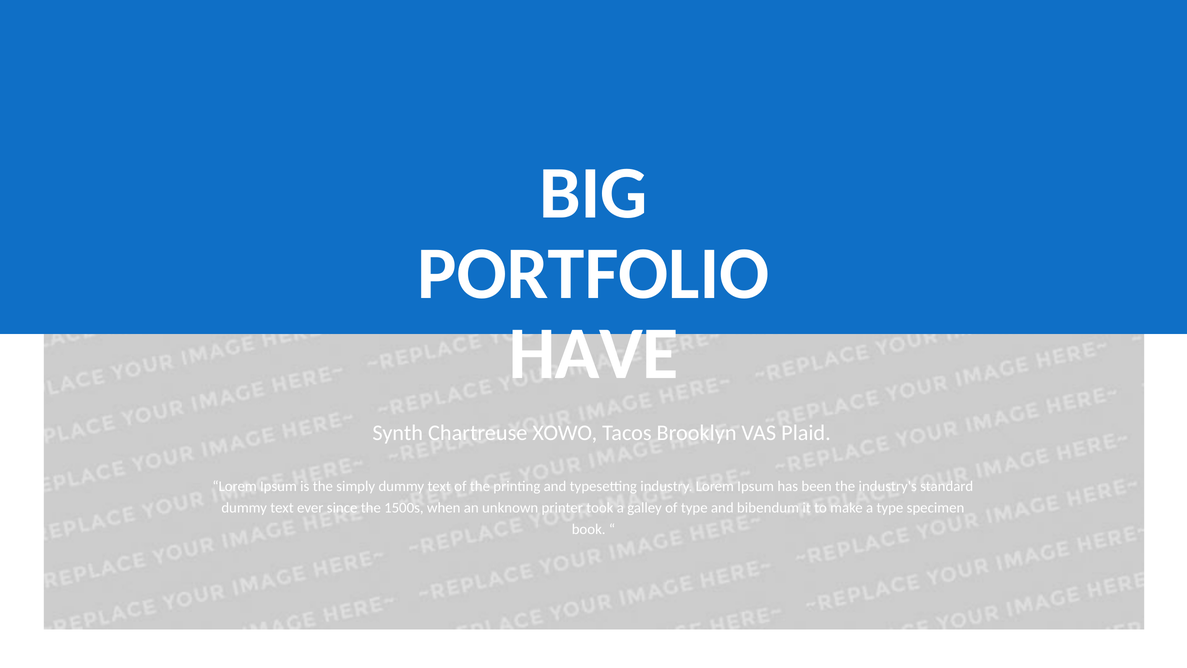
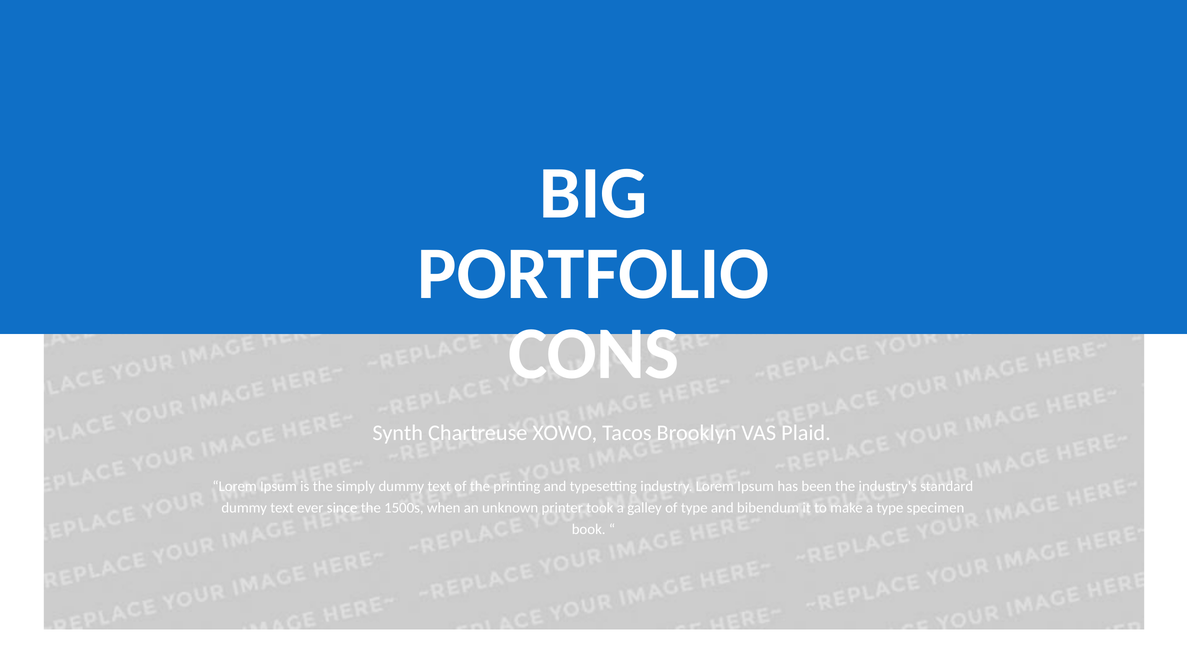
HAVE: HAVE -> CONS
